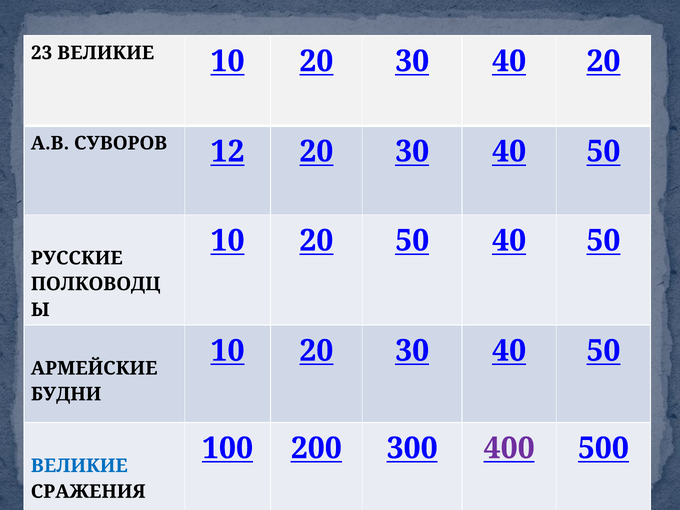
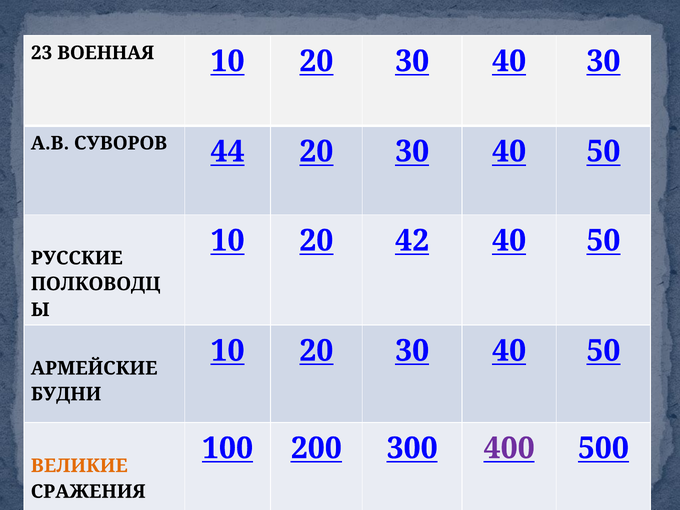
23 ВЕЛИКИЕ: ВЕЛИКИЕ -> ВОЕННАЯ
40 20: 20 -> 30
12: 12 -> 44
20 50: 50 -> 42
ВЕЛИКИЕ at (79, 466) colour: blue -> orange
